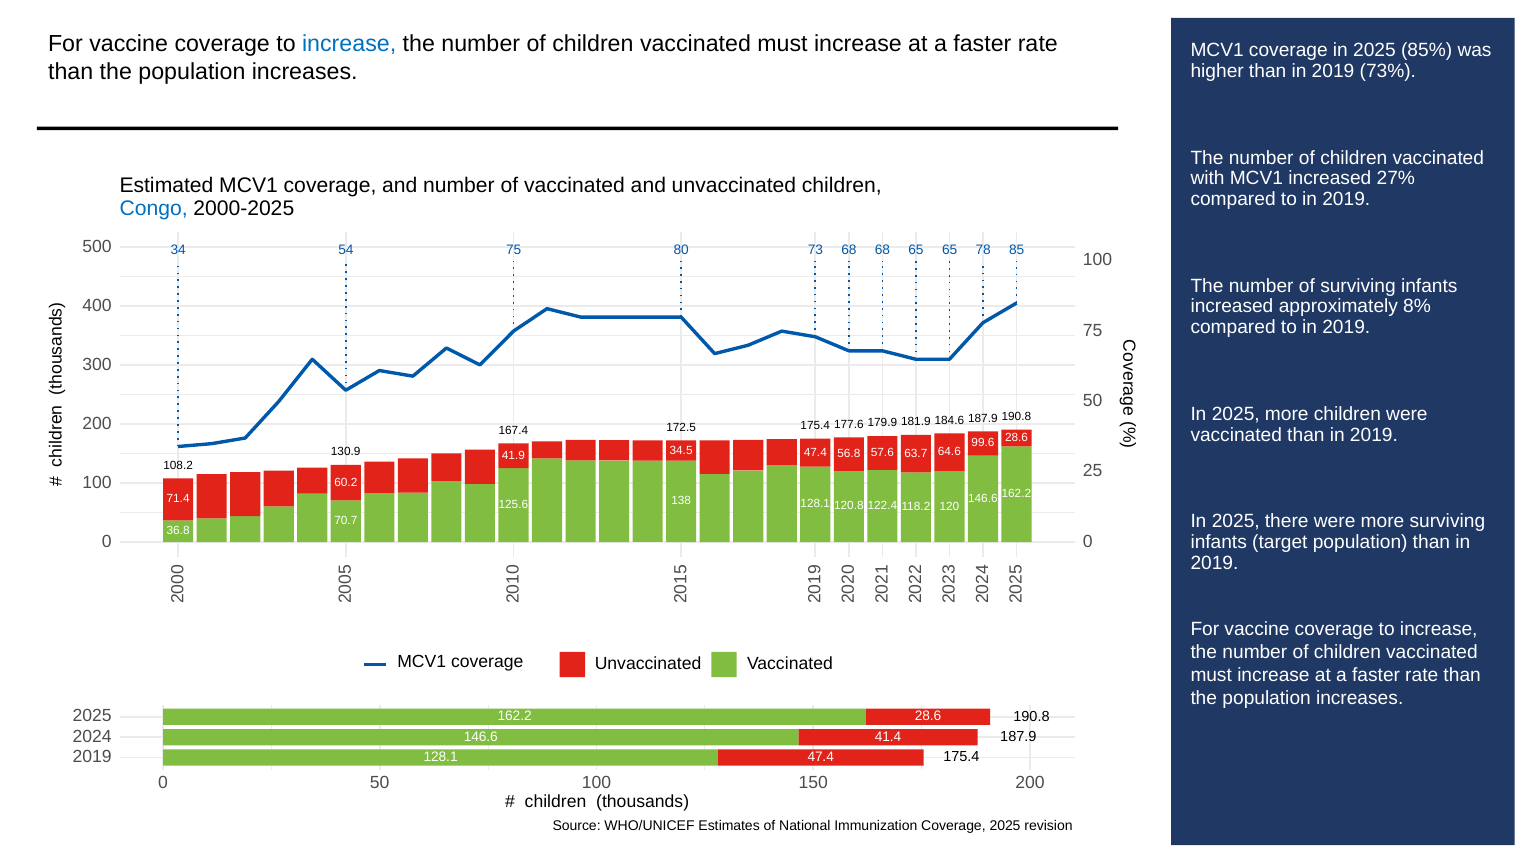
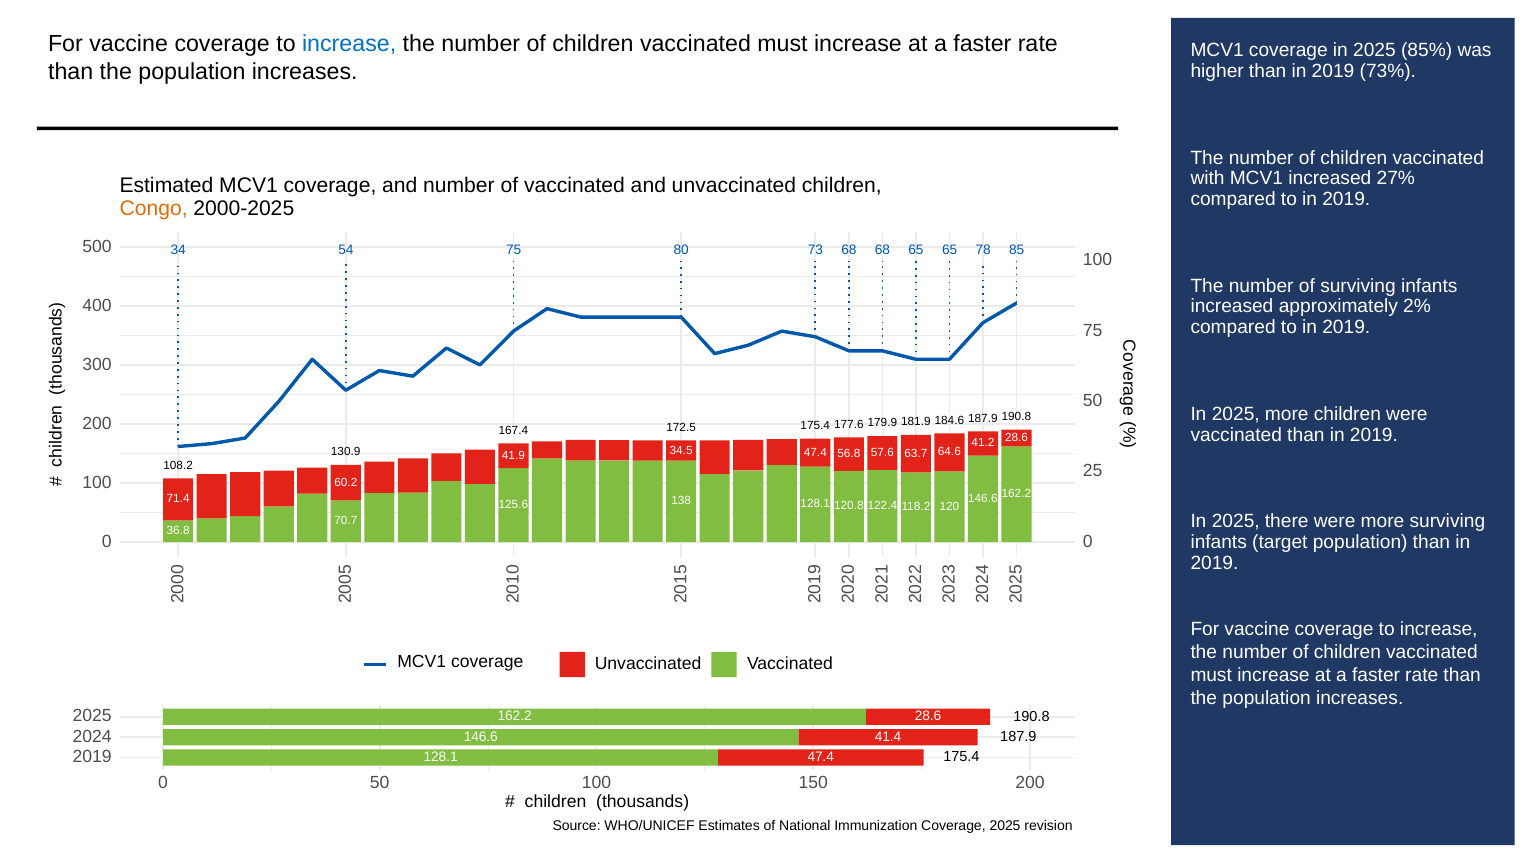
Congo colour: blue -> orange
8%: 8% -> 2%
99.6: 99.6 -> 41.2
